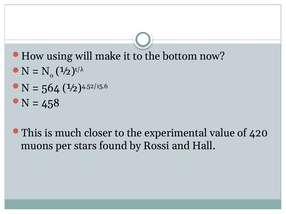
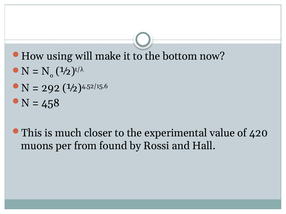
564: 564 -> 292
stars: stars -> from
